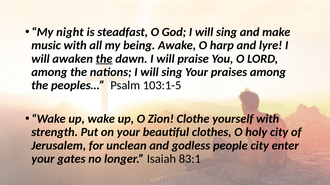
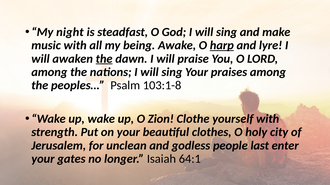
harp underline: none -> present
103:1-5: 103:1-5 -> 103:1-8
people city: city -> last
83:1: 83:1 -> 64:1
